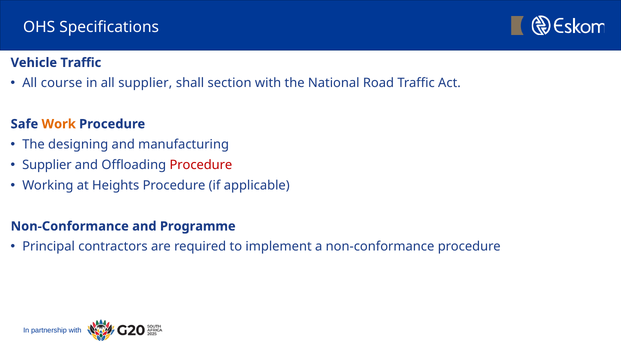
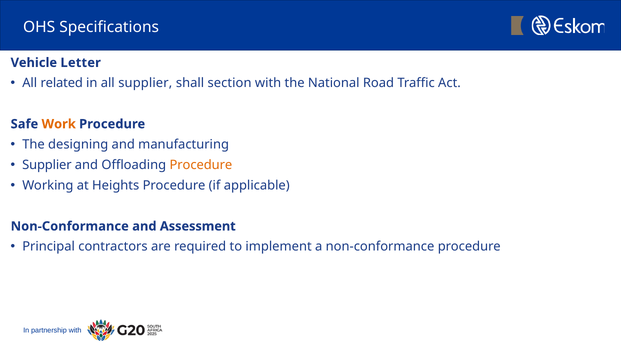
Vehicle Traffic: Traffic -> Letter
course: course -> related
Procedure at (201, 165) colour: red -> orange
Programme: Programme -> Assessment
